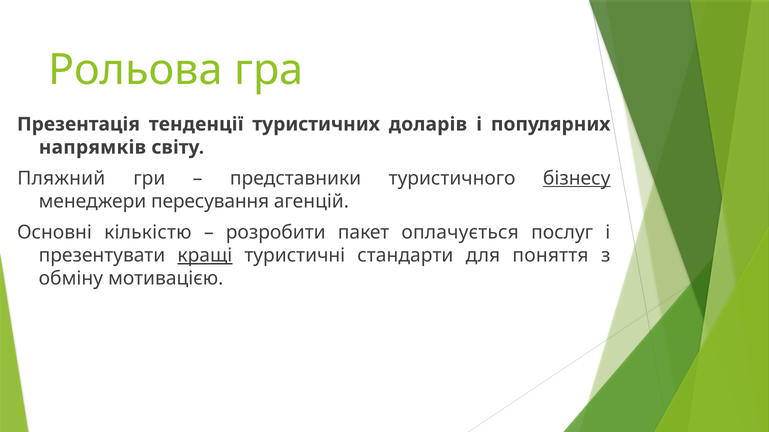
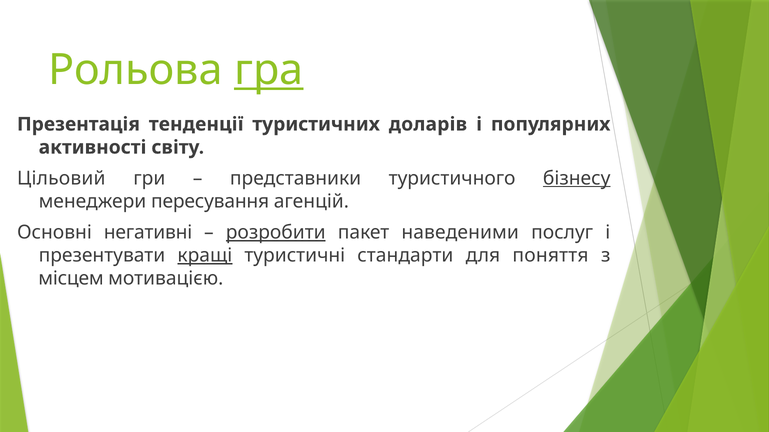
гра underline: none -> present
напрямків: напрямків -> активності
Пляжний: Пляжний -> Цільовий
кількістю: кількістю -> негативні
розробити underline: none -> present
оплачується: оплачується -> наведеними
обміну: обміну -> місцем
